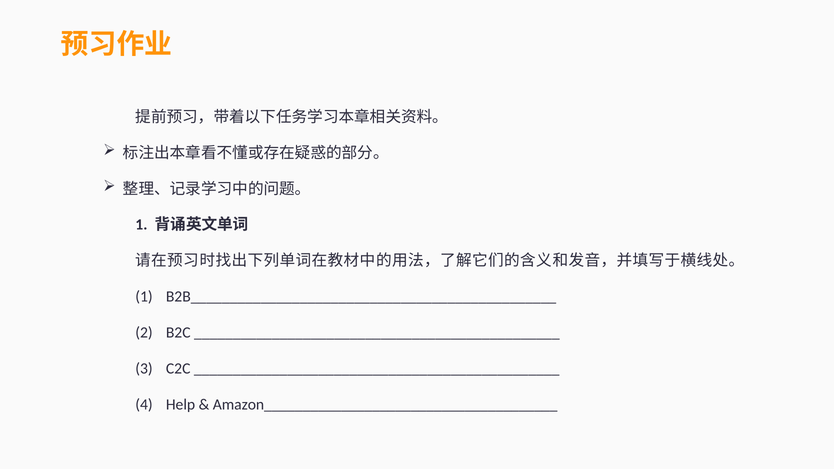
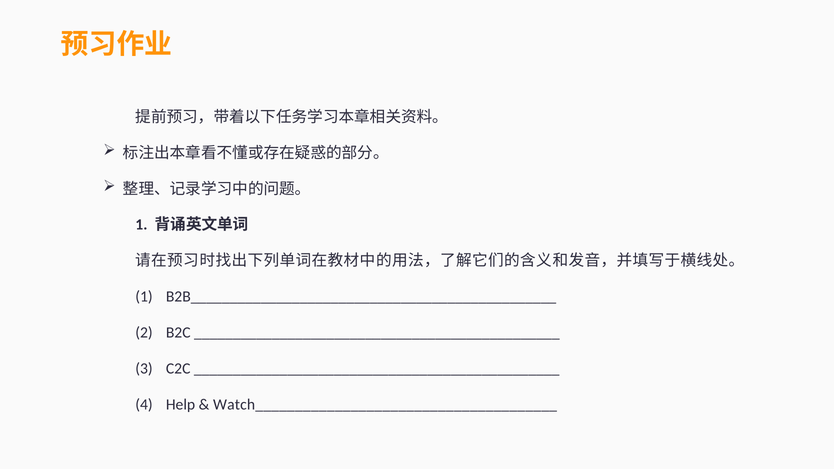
Amazon______________________________________: Amazon______________________________________ -> Watch______________________________________
